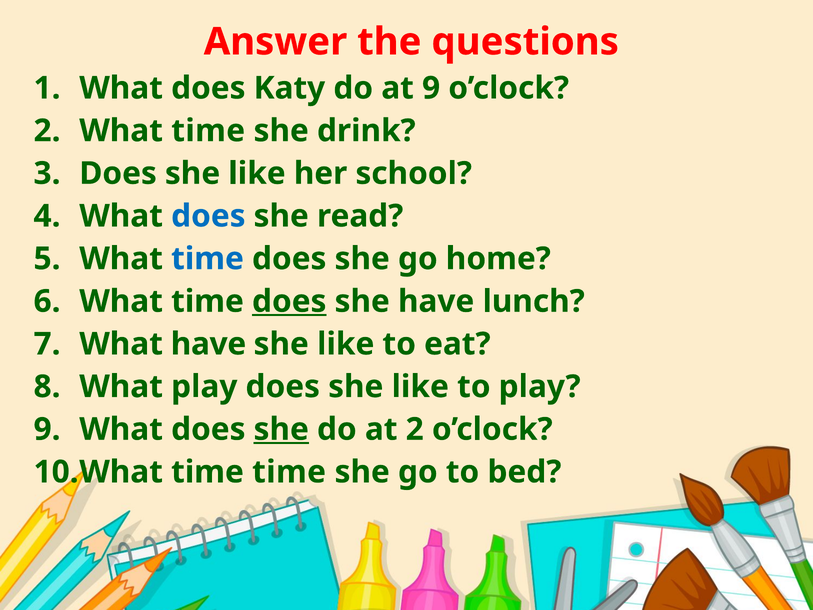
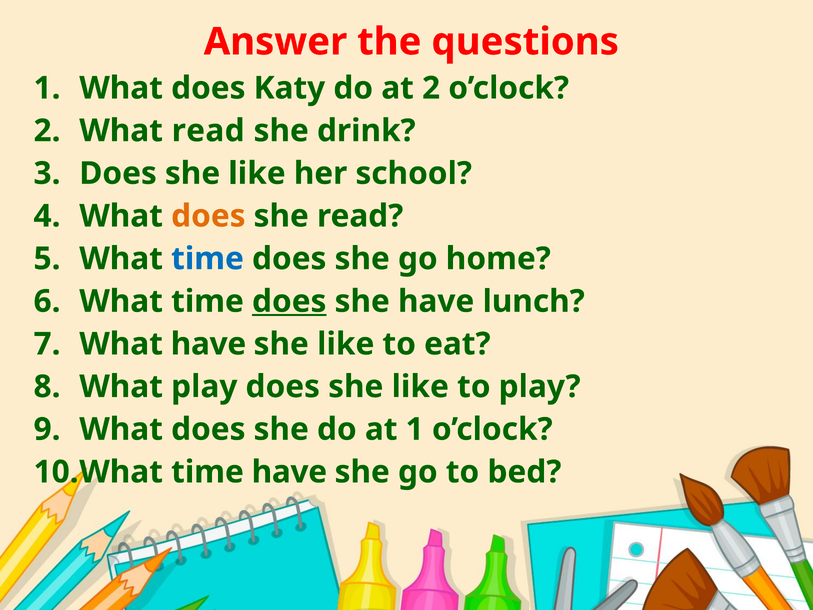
at 9: 9 -> 2
time at (208, 131): time -> read
does at (208, 216) colour: blue -> orange
she at (281, 429) underline: present -> none
at 2: 2 -> 1
time time: time -> have
